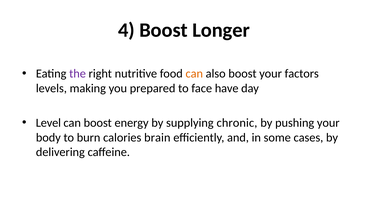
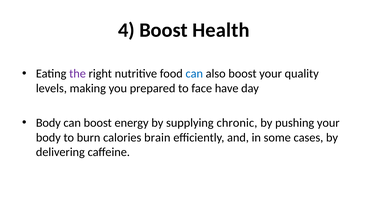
Longer: Longer -> Health
can at (194, 74) colour: orange -> blue
factors: factors -> quality
Level at (48, 123): Level -> Body
